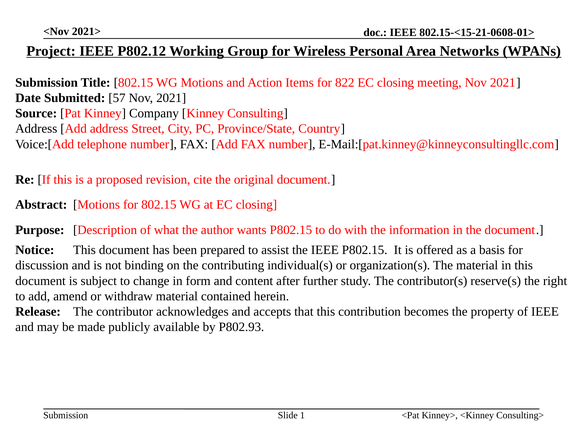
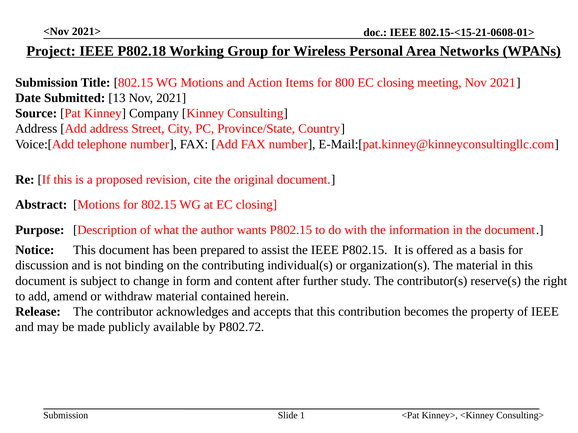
P802.12: P802.12 -> P802.18
822: 822 -> 800
57: 57 -> 13
P802.93: P802.93 -> P802.72
